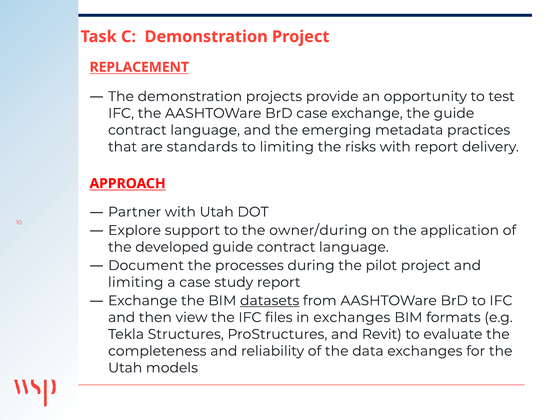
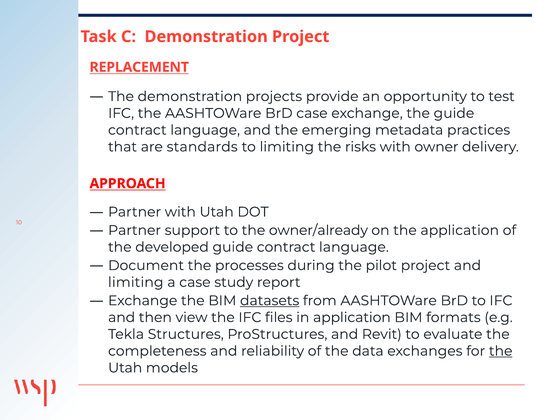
with report: report -> owner
Explore at (135, 230): Explore -> Partner
owner/during: owner/during -> owner/already
in exchanges: exchanges -> application
the at (501, 351) underline: none -> present
